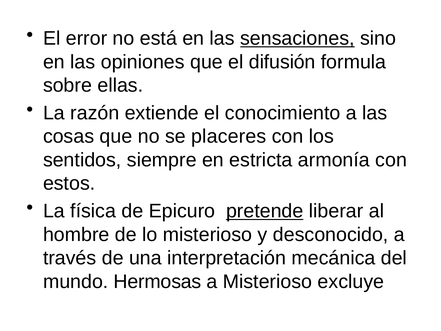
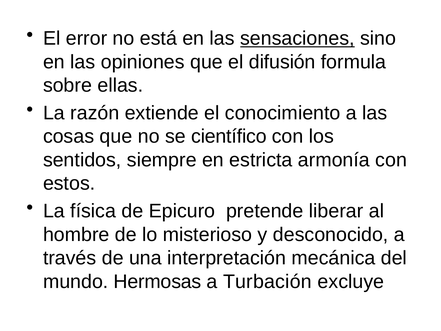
placeres: placeres -> científico
pretende underline: present -> none
a Misterioso: Misterioso -> Turbación
